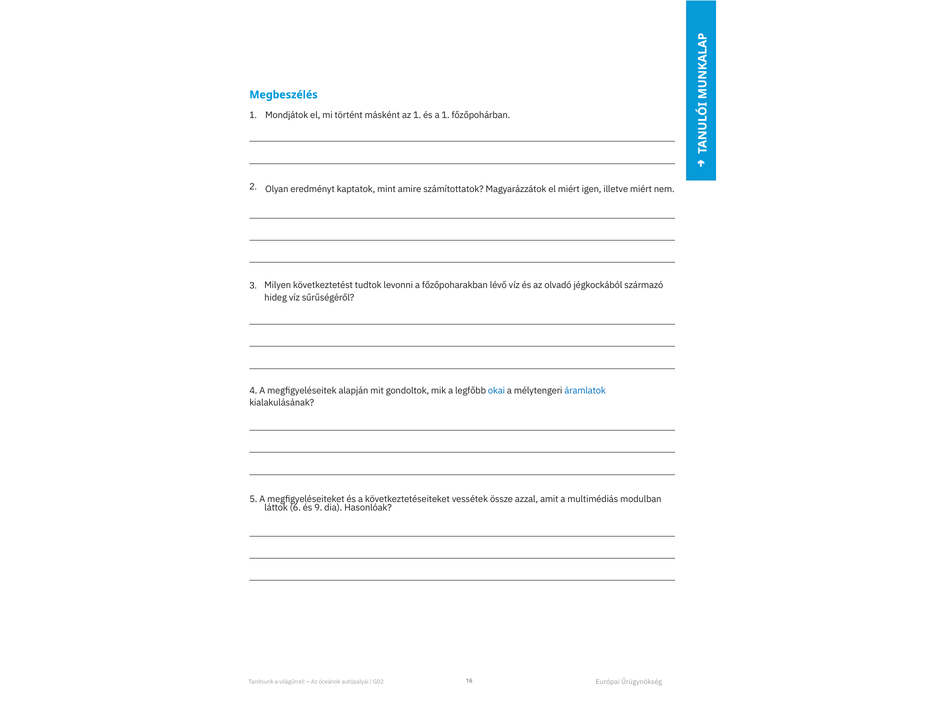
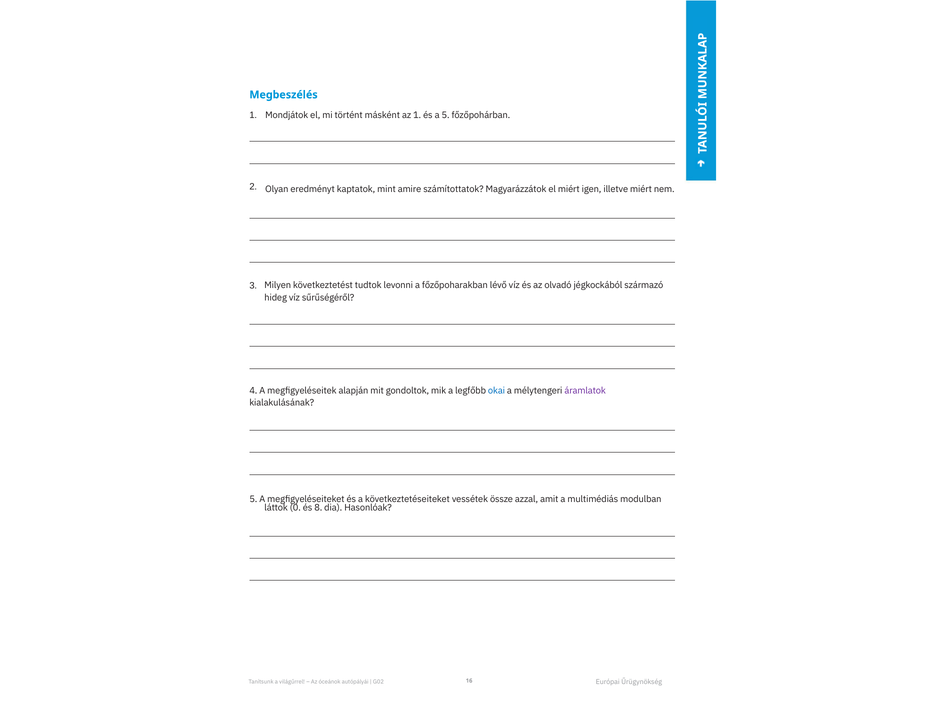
a 1: 1 -> 5
áramlatok colour: blue -> purple
6: 6 -> 0
9: 9 -> 8
